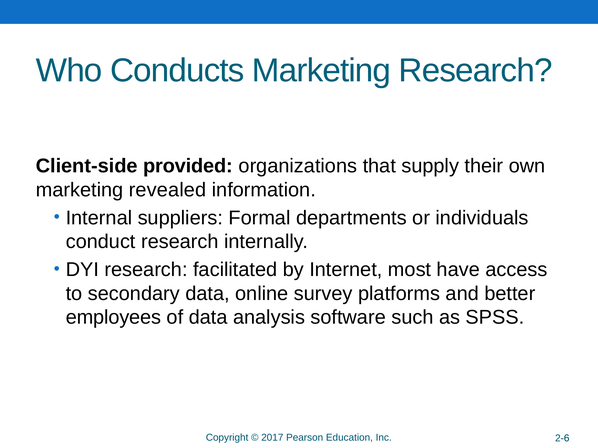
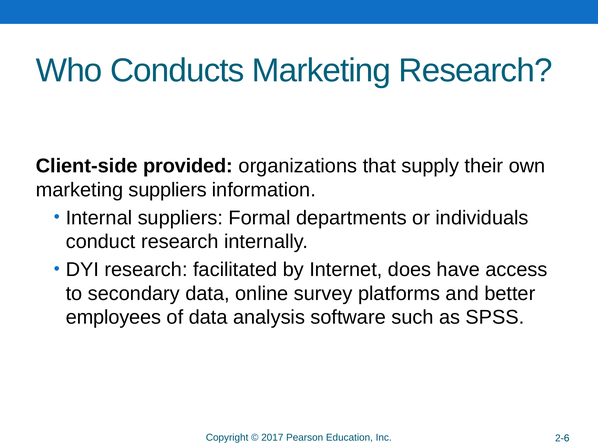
marketing revealed: revealed -> suppliers
most: most -> does
